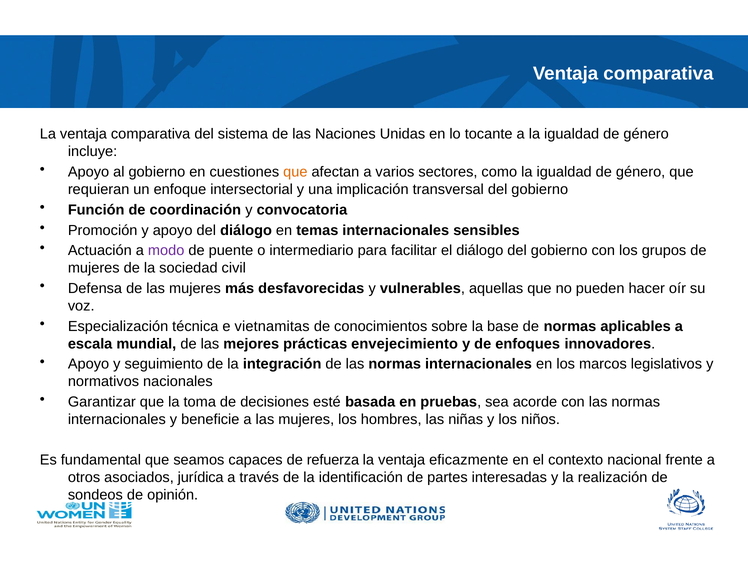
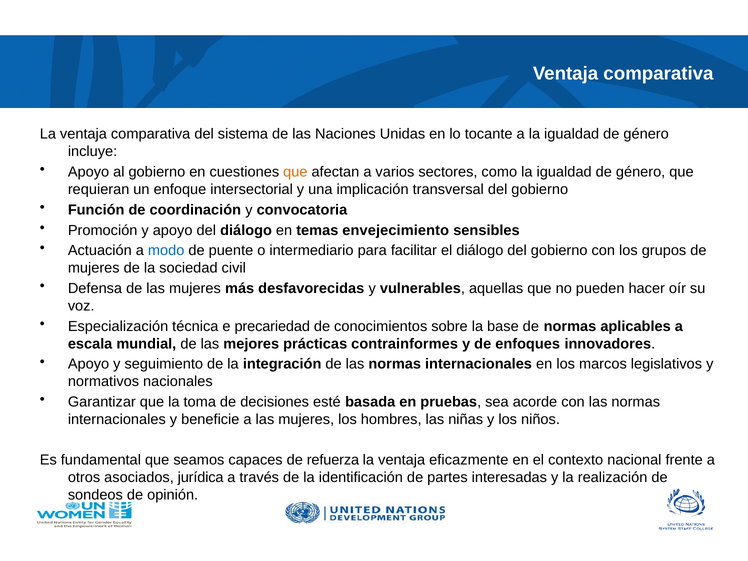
temas internacionales: internacionales -> envejecimiento
modo colour: purple -> blue
vietnamitas: vietnamitas -> precariedad
envejecimiento: envejecimiento -> contrainformes
